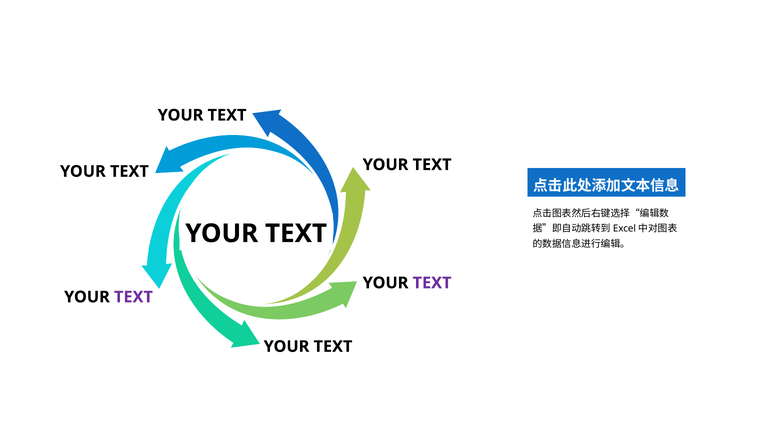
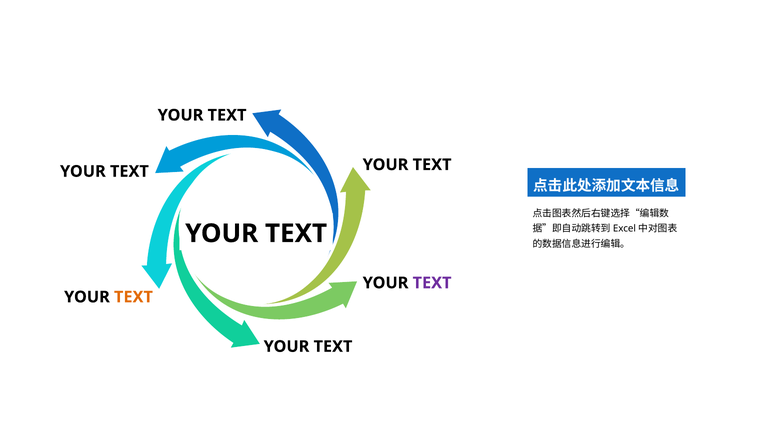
TEXT at (133, 297) colour: purple -> orange
